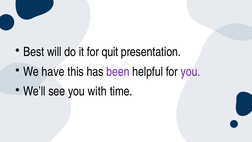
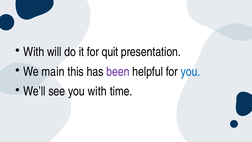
Best at (34, 52): Best -> With
have: have -> main
you at (190, 72) colour: purple -> blue
